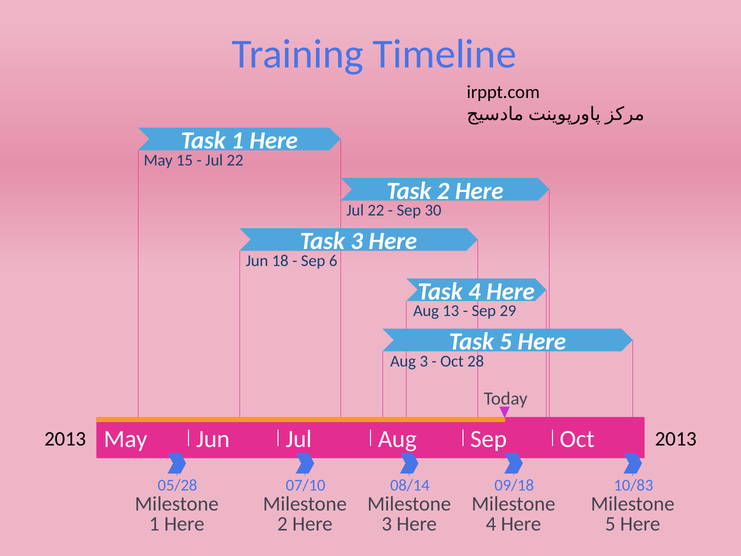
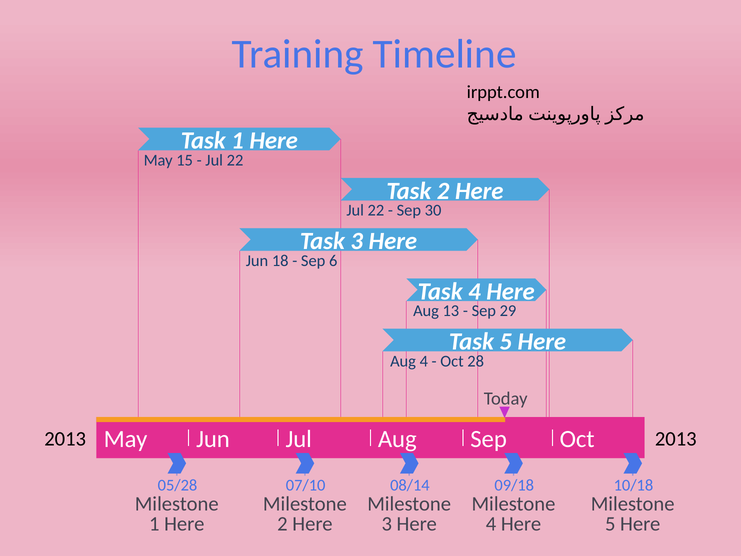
Aug 3: 3 -> 4
10/83: 10/83 -> 10/18
